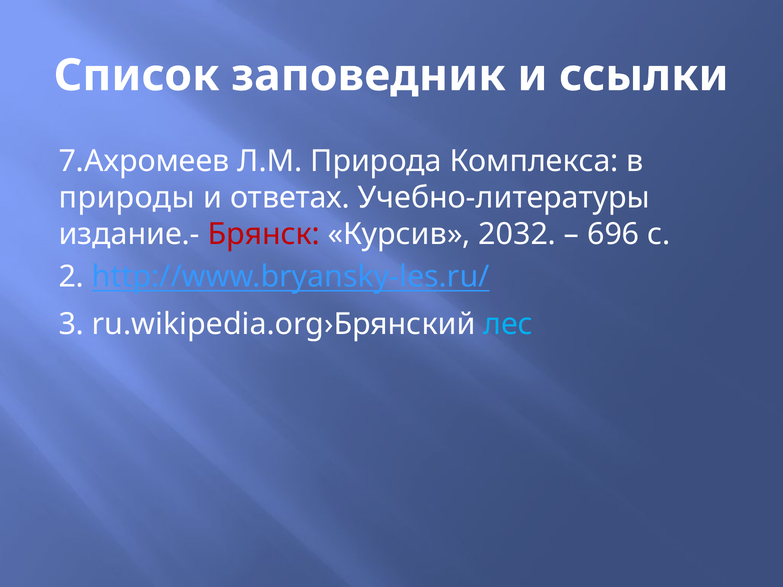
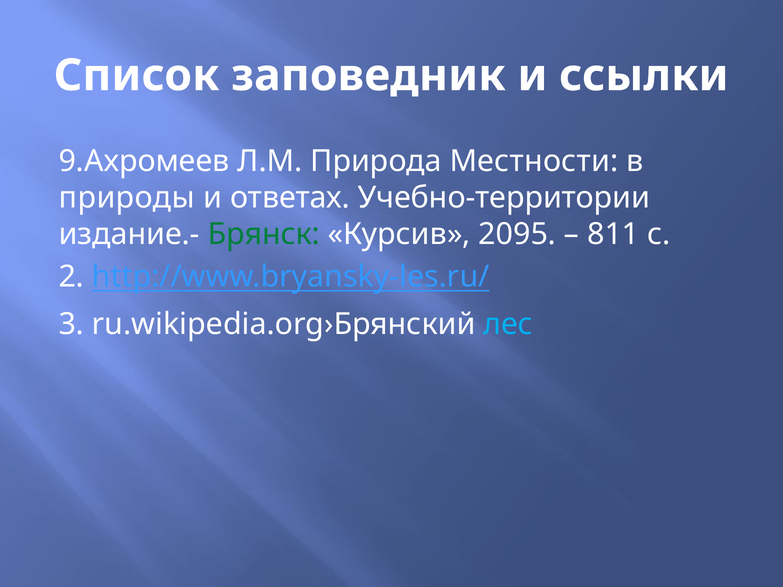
7.Ахромеев: 7.Ахромеев -> 9.Ахромеев
Комплекса: Комплекса -> Местности
Учебно-литературы: Учебно-литературы -> Учебно-территории
Брянск colour: red -> green
2032: 2032 -> 2095
696: 696 -> 811
